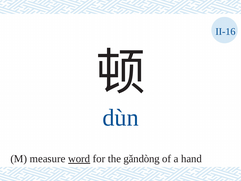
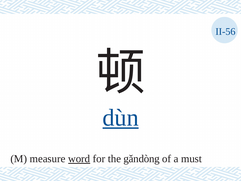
II-16: II-16 -> II-56
dùn underline: none -> present
hand: hand -> must
